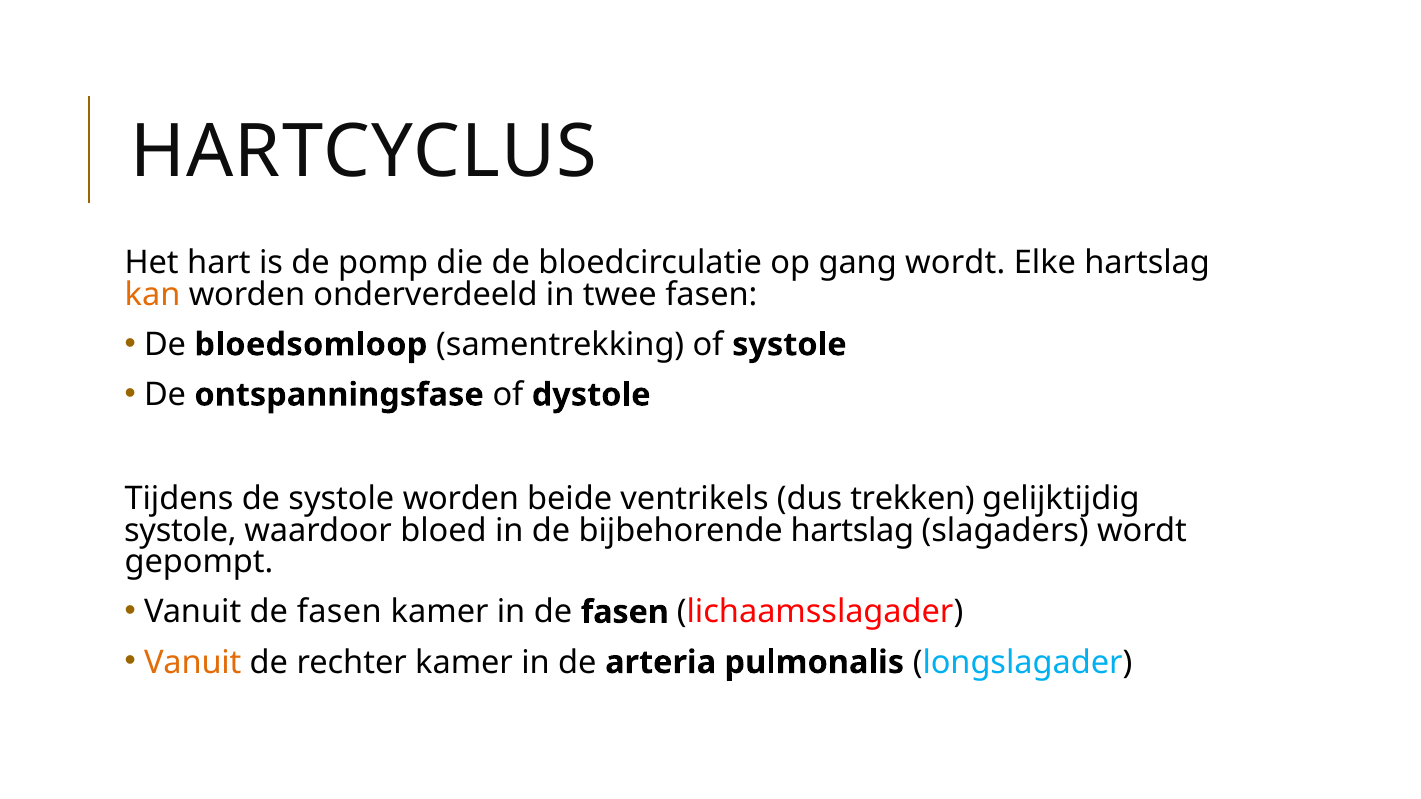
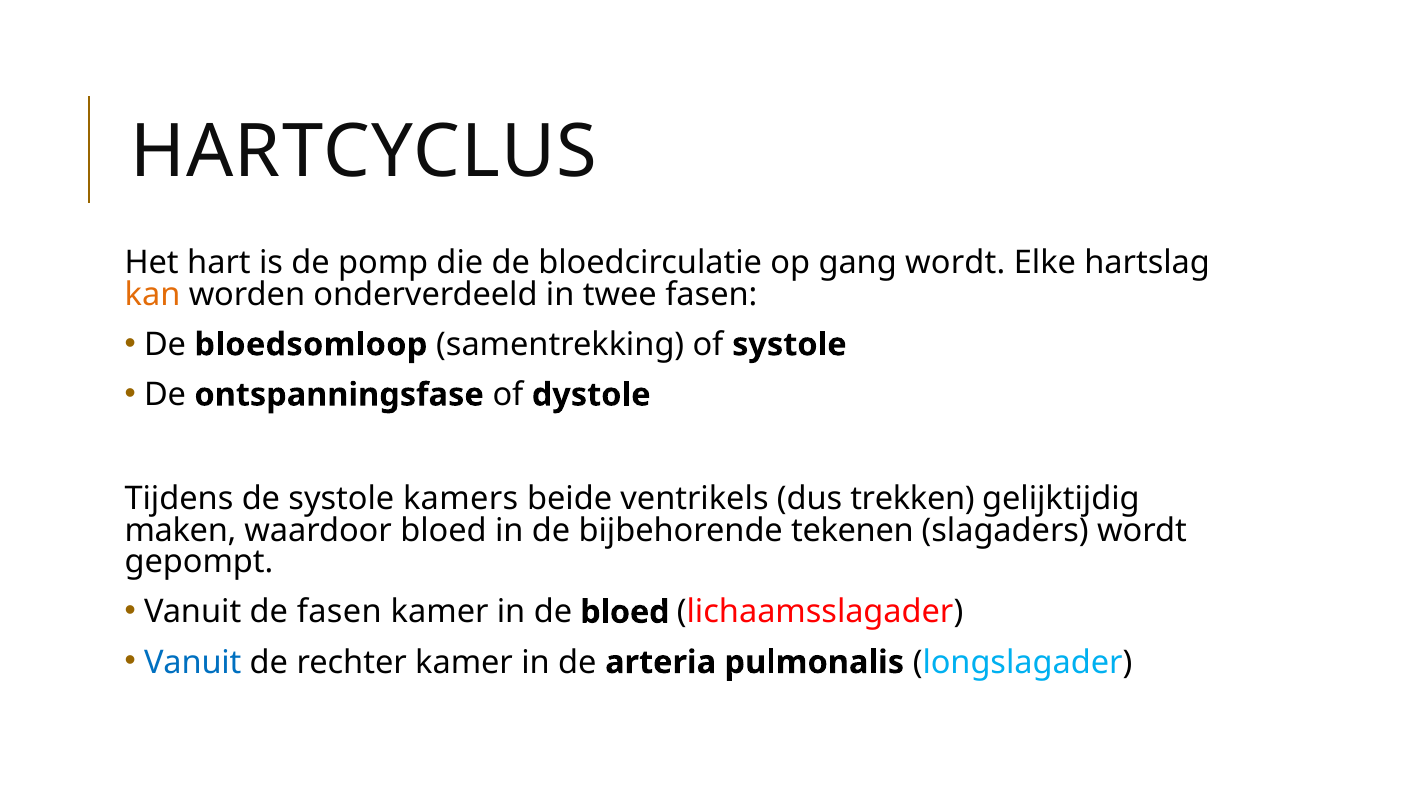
systole worden: worden -> kamers
systole at (180, 531): systole -> maken
bijbehorende hartslag: hartslag -> tekenen
in de fasen: fasen -> bloed
Vanuit at (193, 663) colour: orange -> blue
